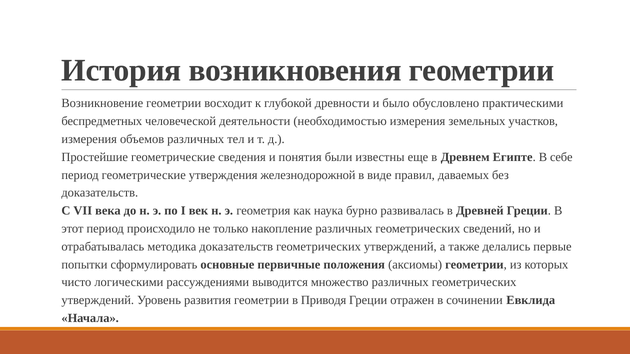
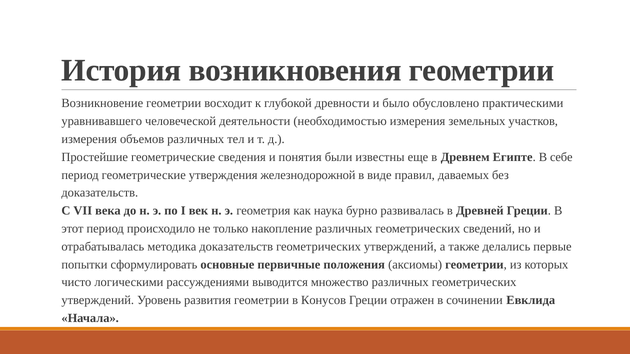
беспредметных: беспредметных -> уравнивавшего
Приводя: Приводя -> Конусов
